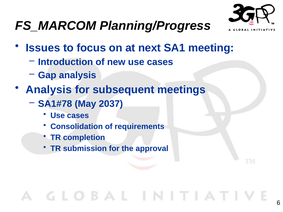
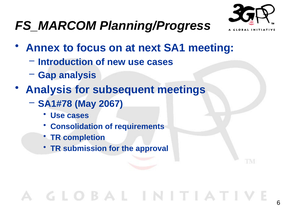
Issues: Issues -> Annex
2037: 2037 -> 2067
